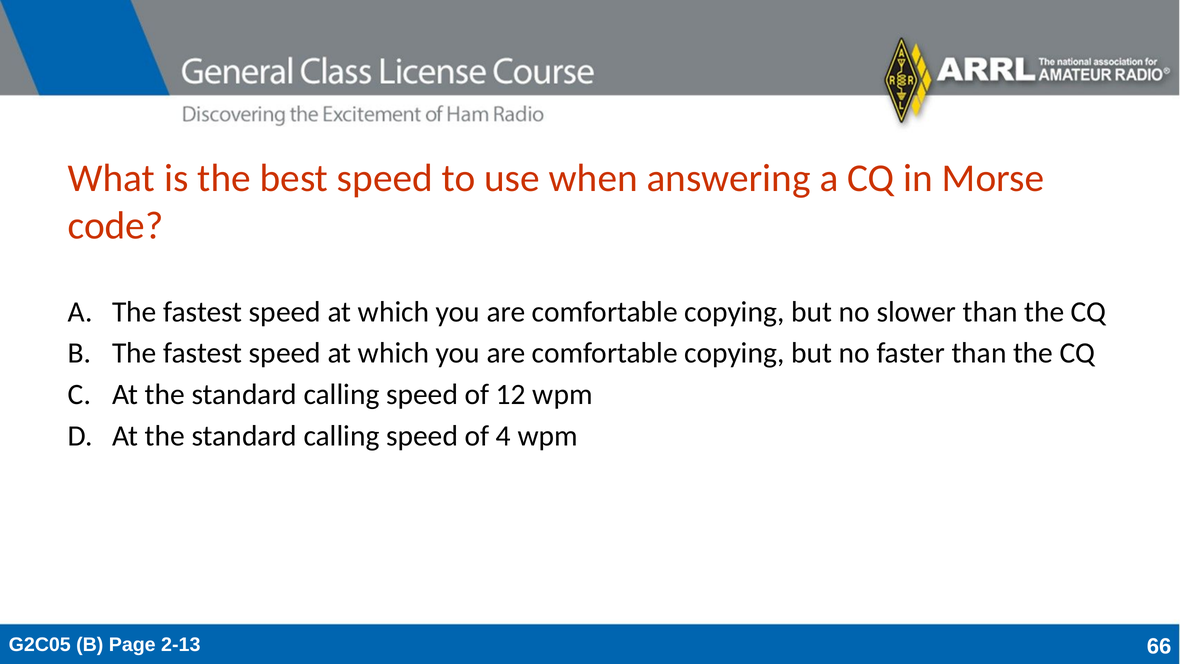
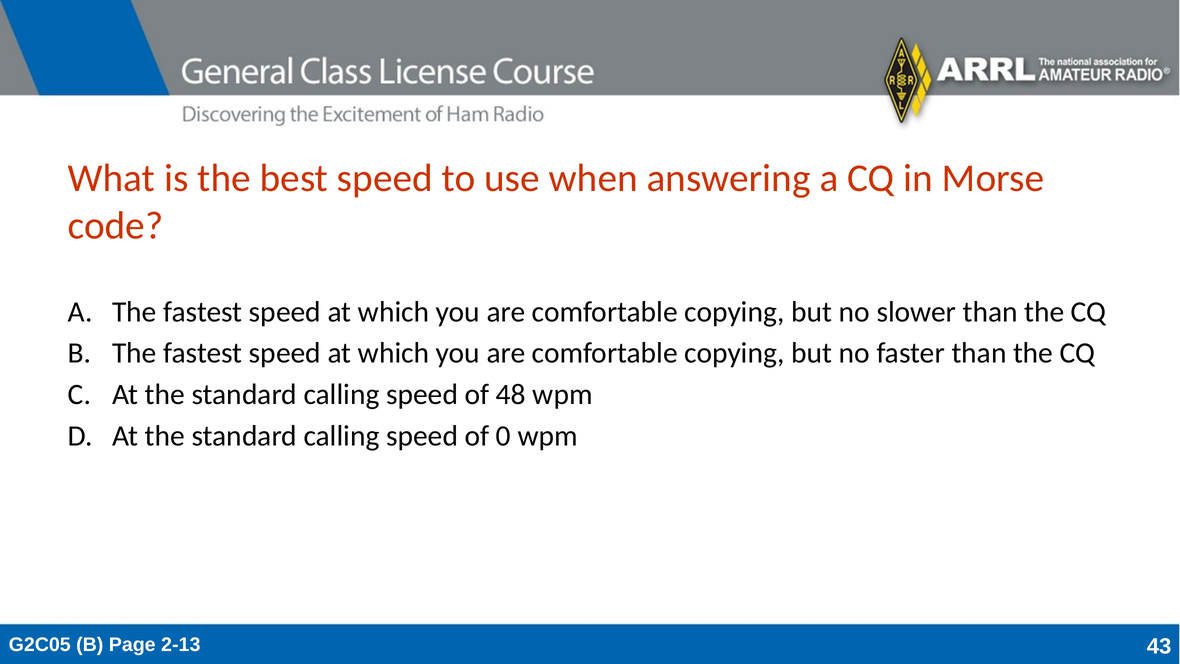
12: 12 -> 48
4: 4 -> 0
66: 66 -> 43
